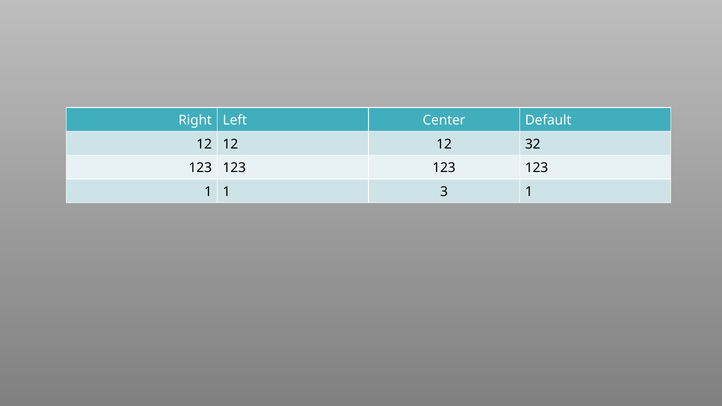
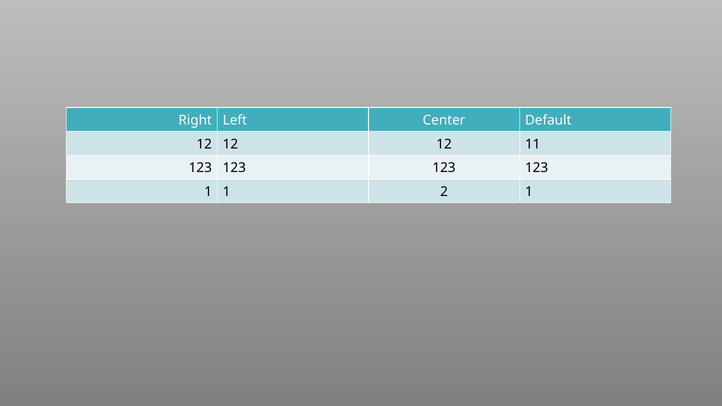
32: 32 -> 11
3: 3 -> 2
